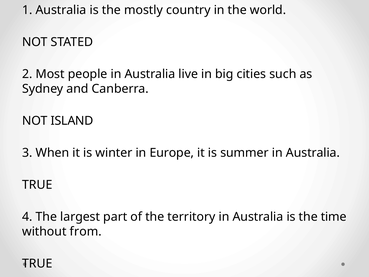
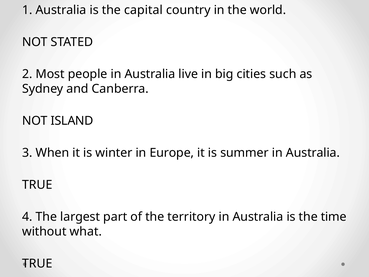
mostly: mostly -> capital
from: from -> what
